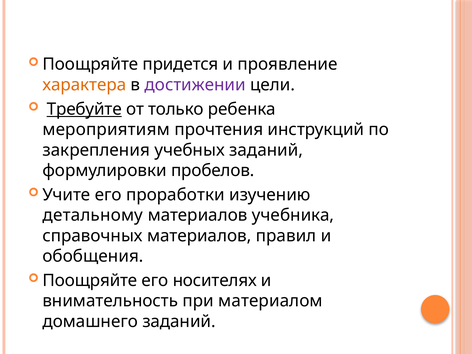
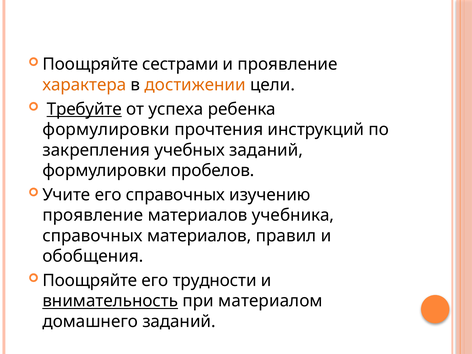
придется: придется -> сестрами
достижении colour: purple -> orange
только: только -> успеха
мероприятиям at (106, 130): мероприятиям -> формулировки
его проработки: проработки -> справочных
детальному at (93, 215): детальному -> проявление
носителях: носителях -> трудности
внимательность underline: none -> present
